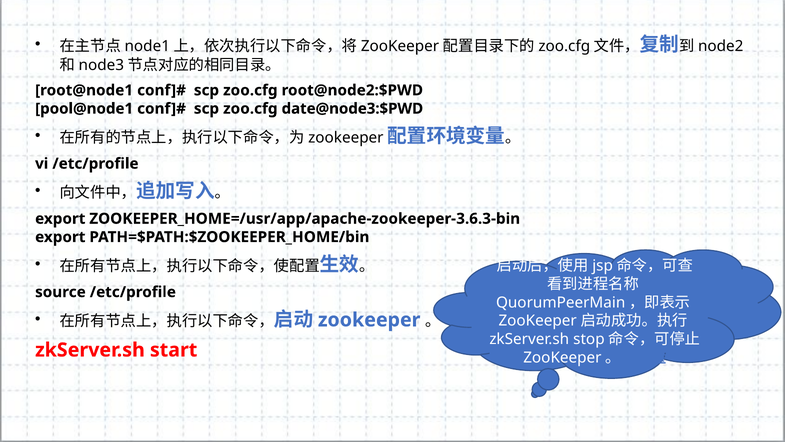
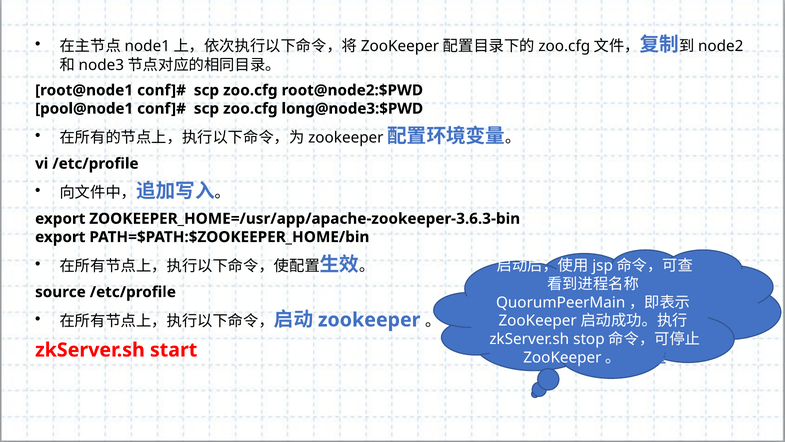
date@node3:$PWD: date@node3:$PWD -> long@node3:$PWD
